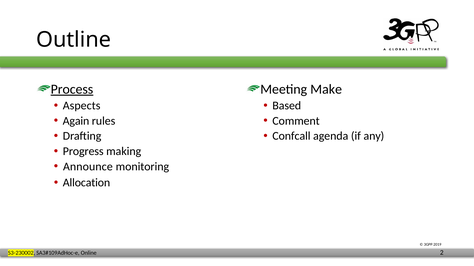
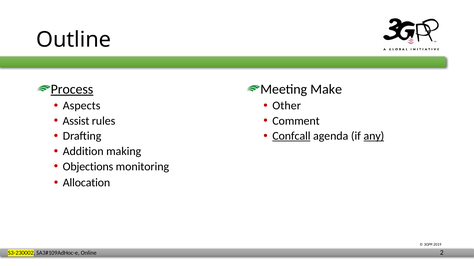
Based: Based -> Other
Again: Again -> Assist
Confcall underline: none -> present
any underline: none -> present
Progress: Progress -> Addition
Announce: Announce -> Objections
